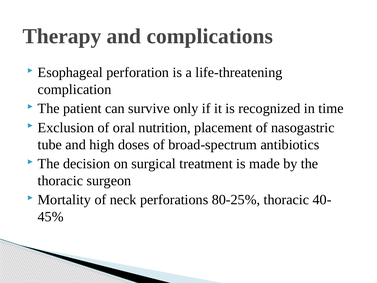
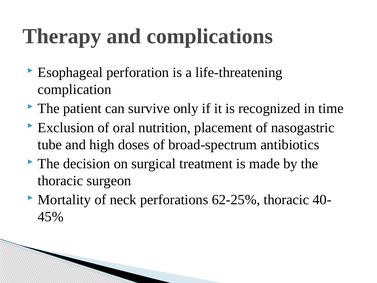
80-25%: 80-25% -> 62-25%
